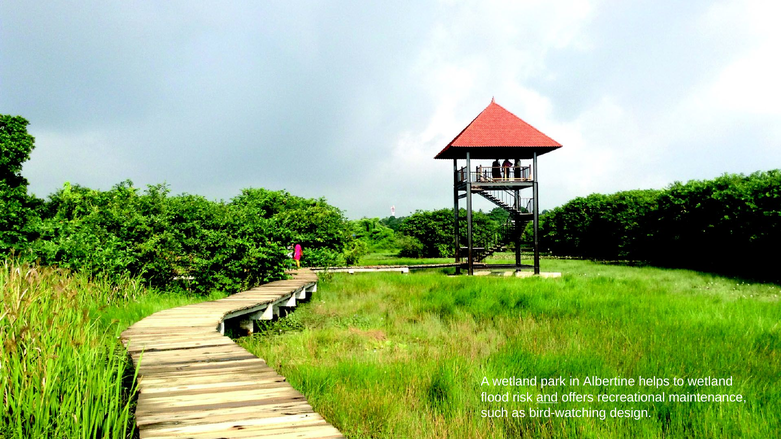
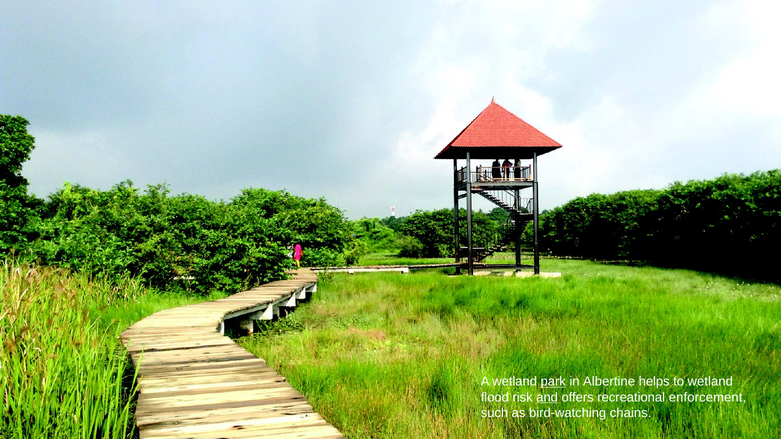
park underline: none -> present
maintenance: maintenance -> enforcement
design: design -> chains
